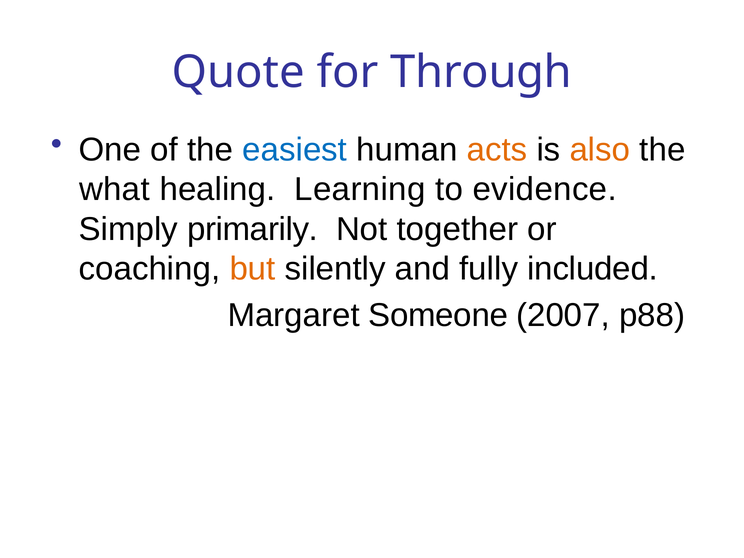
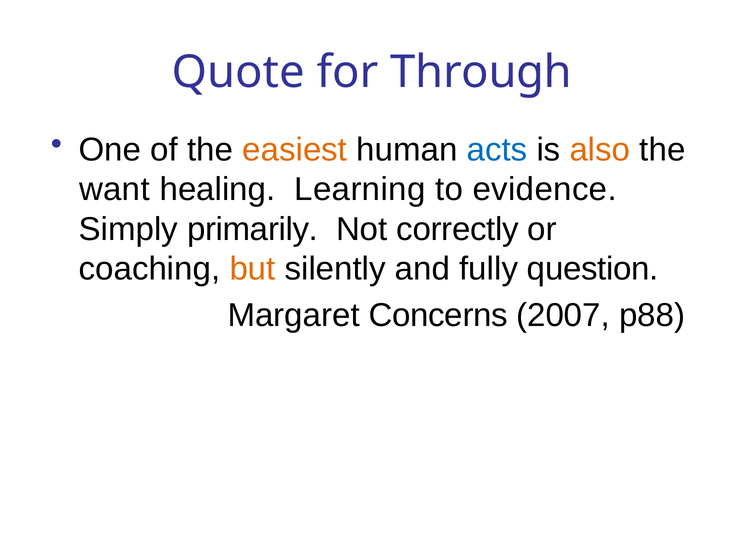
easiest colour: blue -> orange
acts colour: orange -> blue
what: what -> want
together: together -> correctly
included: included -> question
Someone: Someone -> Concerns
